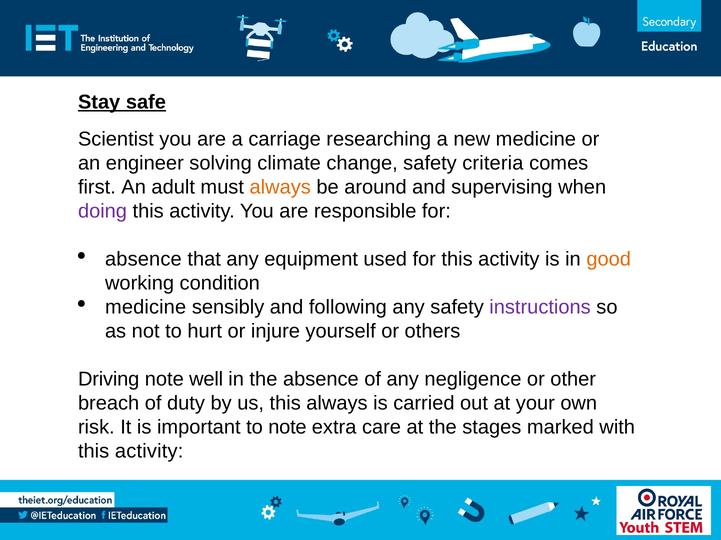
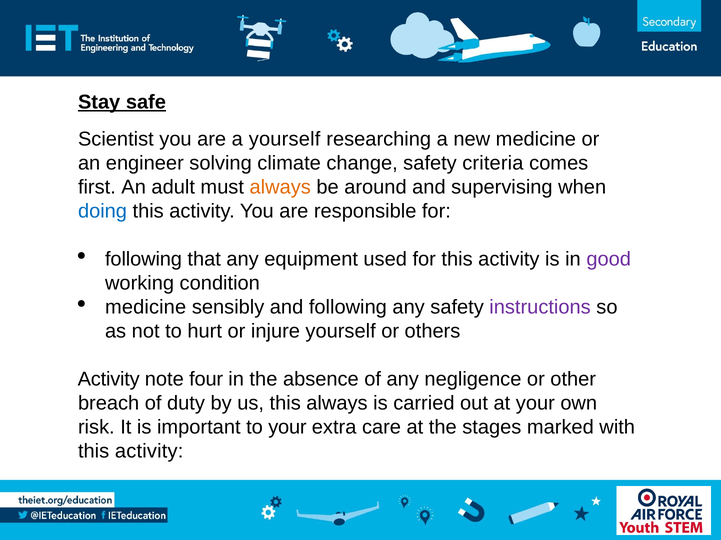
a carriage: carriage -> yourself
doing colour: purple -> blue
absence at (143, 260): absence -> following
good colour: orange -> purple
Driving at (109, 380): Driving -> Activity
well: well -> four
to note: note -> your
